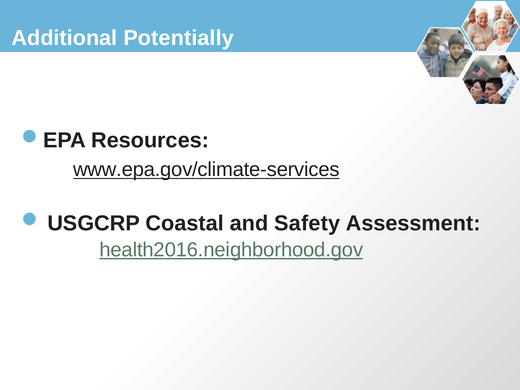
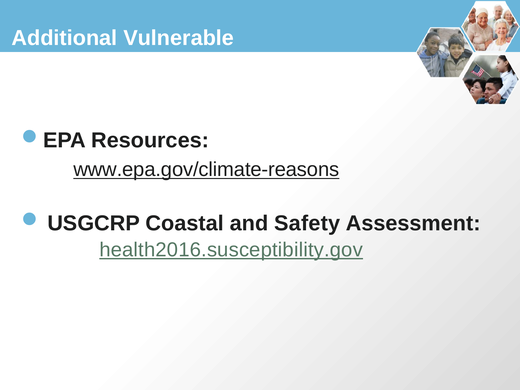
Potentially: Potentially -> Vulnerable
www.epa.gov/climate-services: www.epa.gov/climate-services -> www.epa.gov/climate-reasons
health2016.neighborhood.gov: health2016.neighborhood.gov -> health2016.susceptibility.gov
